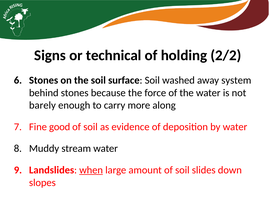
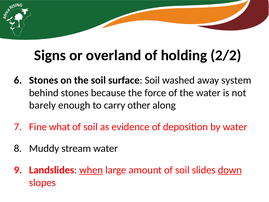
technical: technical -> overland
more: more -> other
good: good -> what
down underline: none -> present
